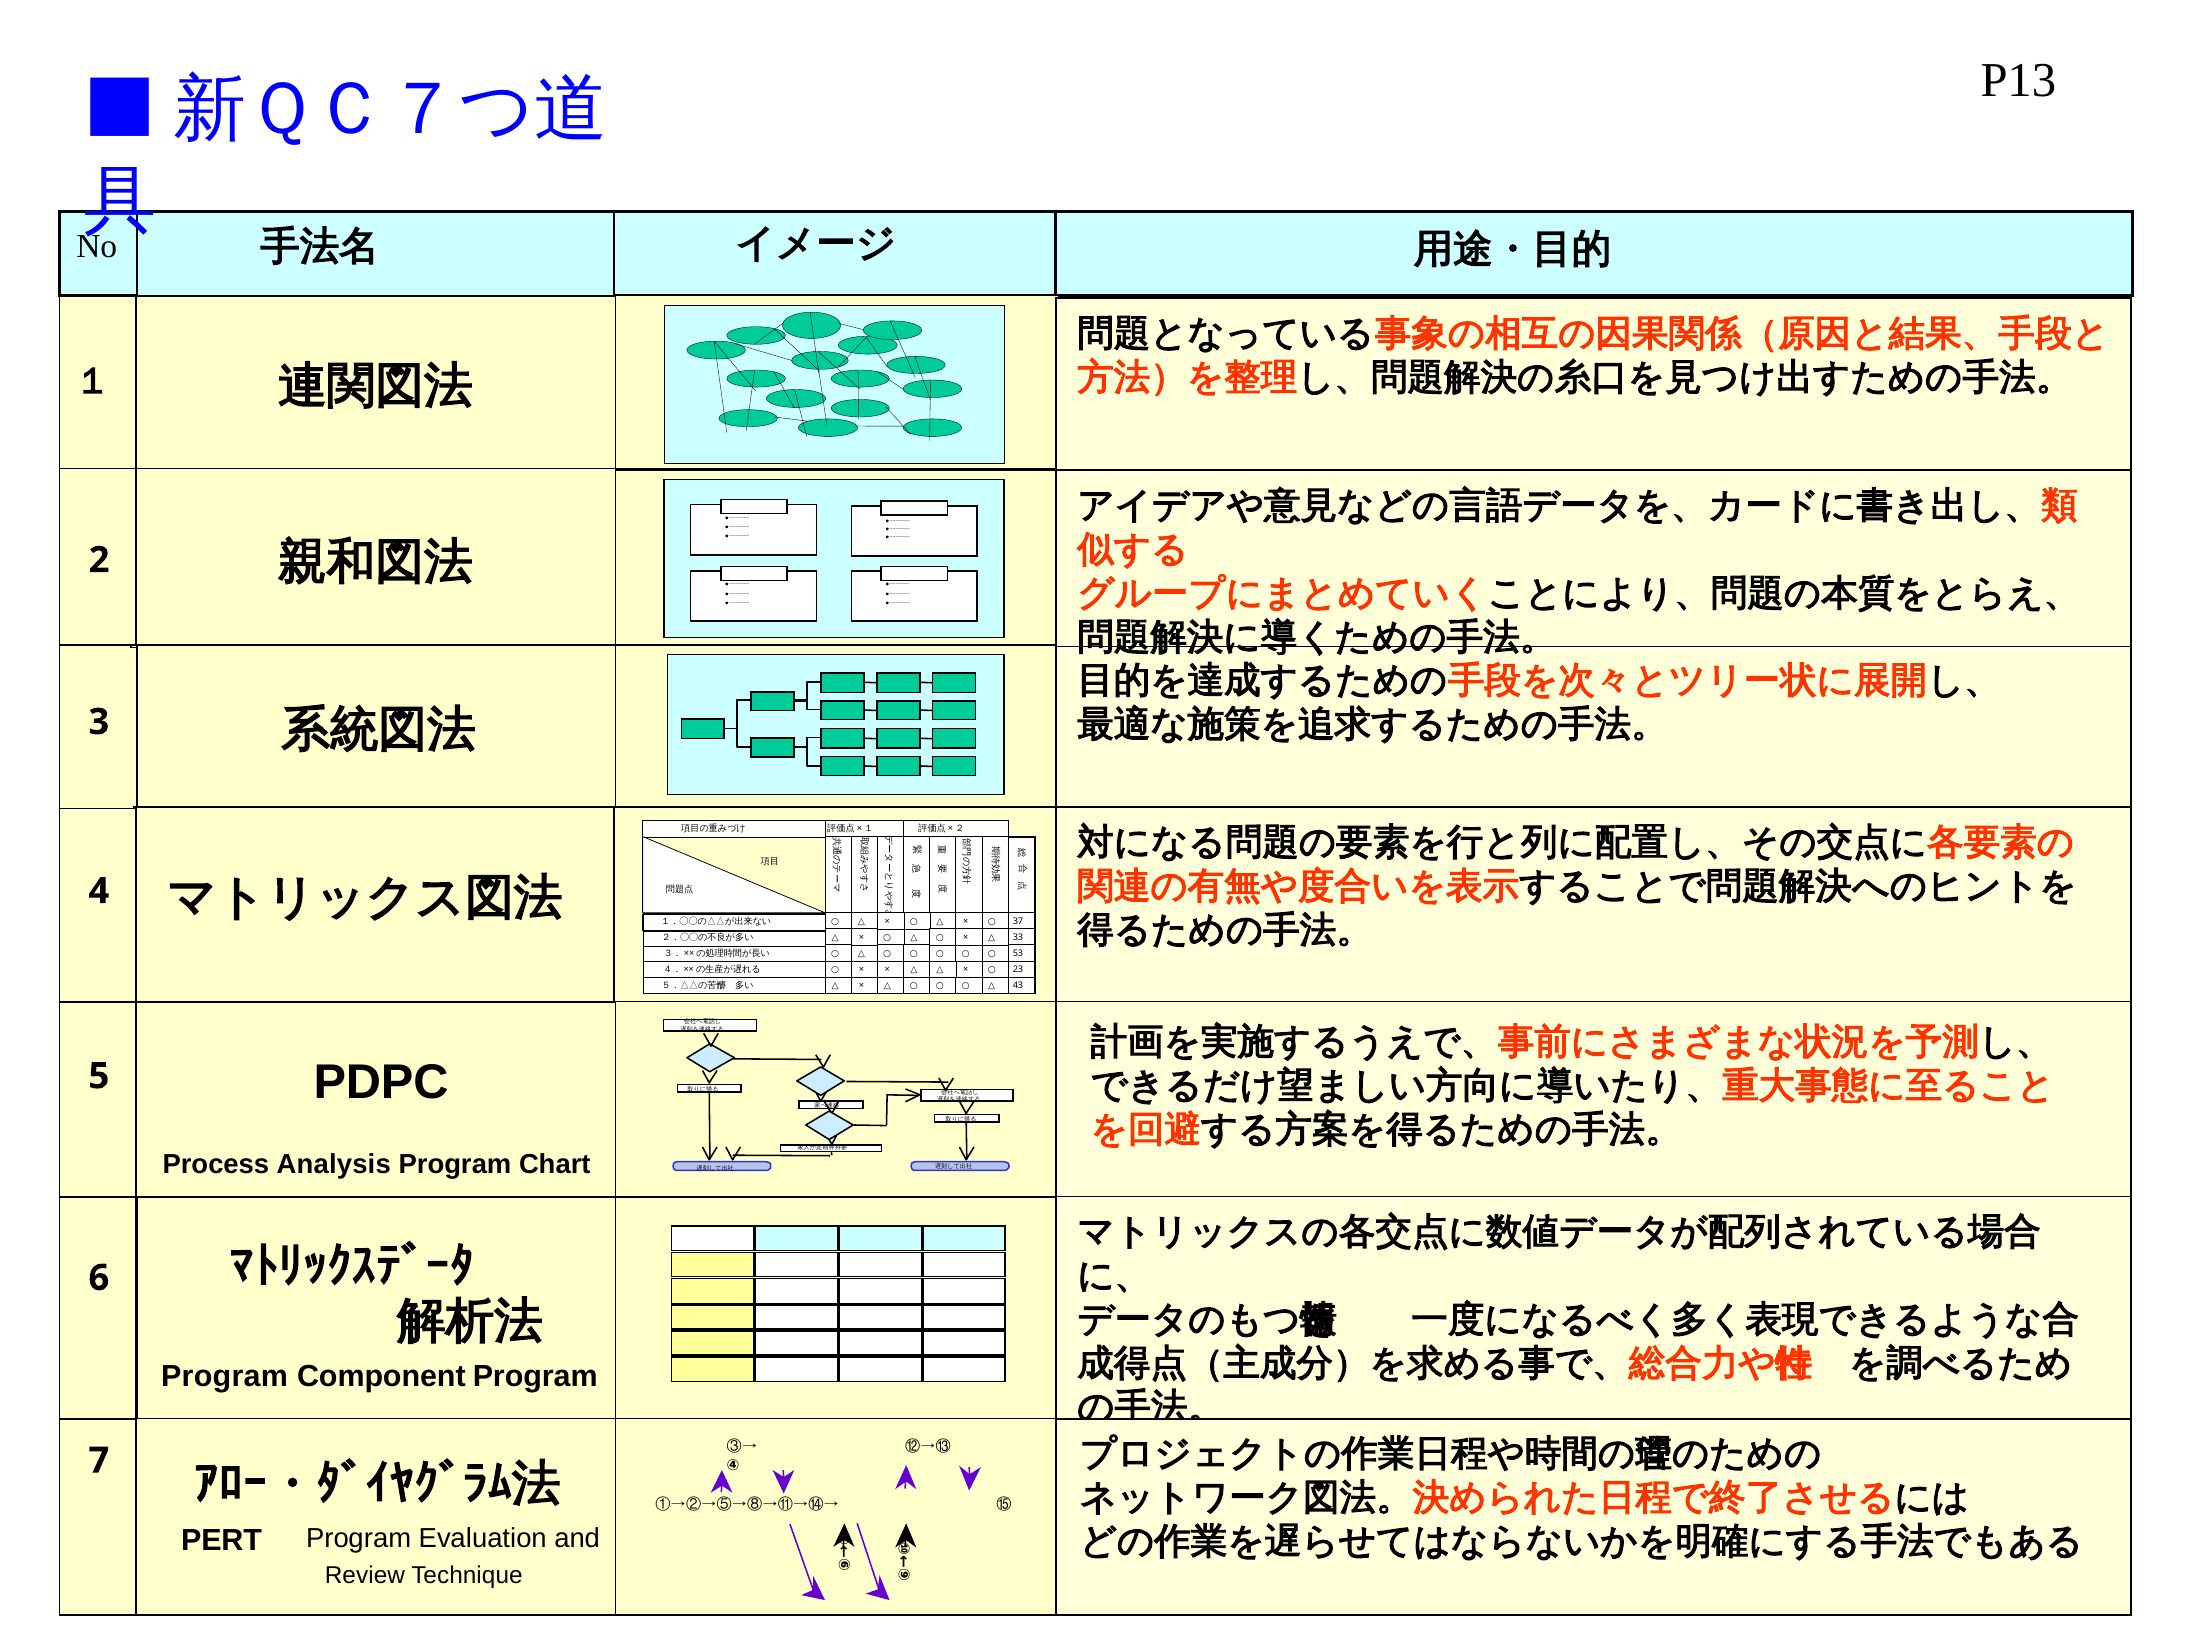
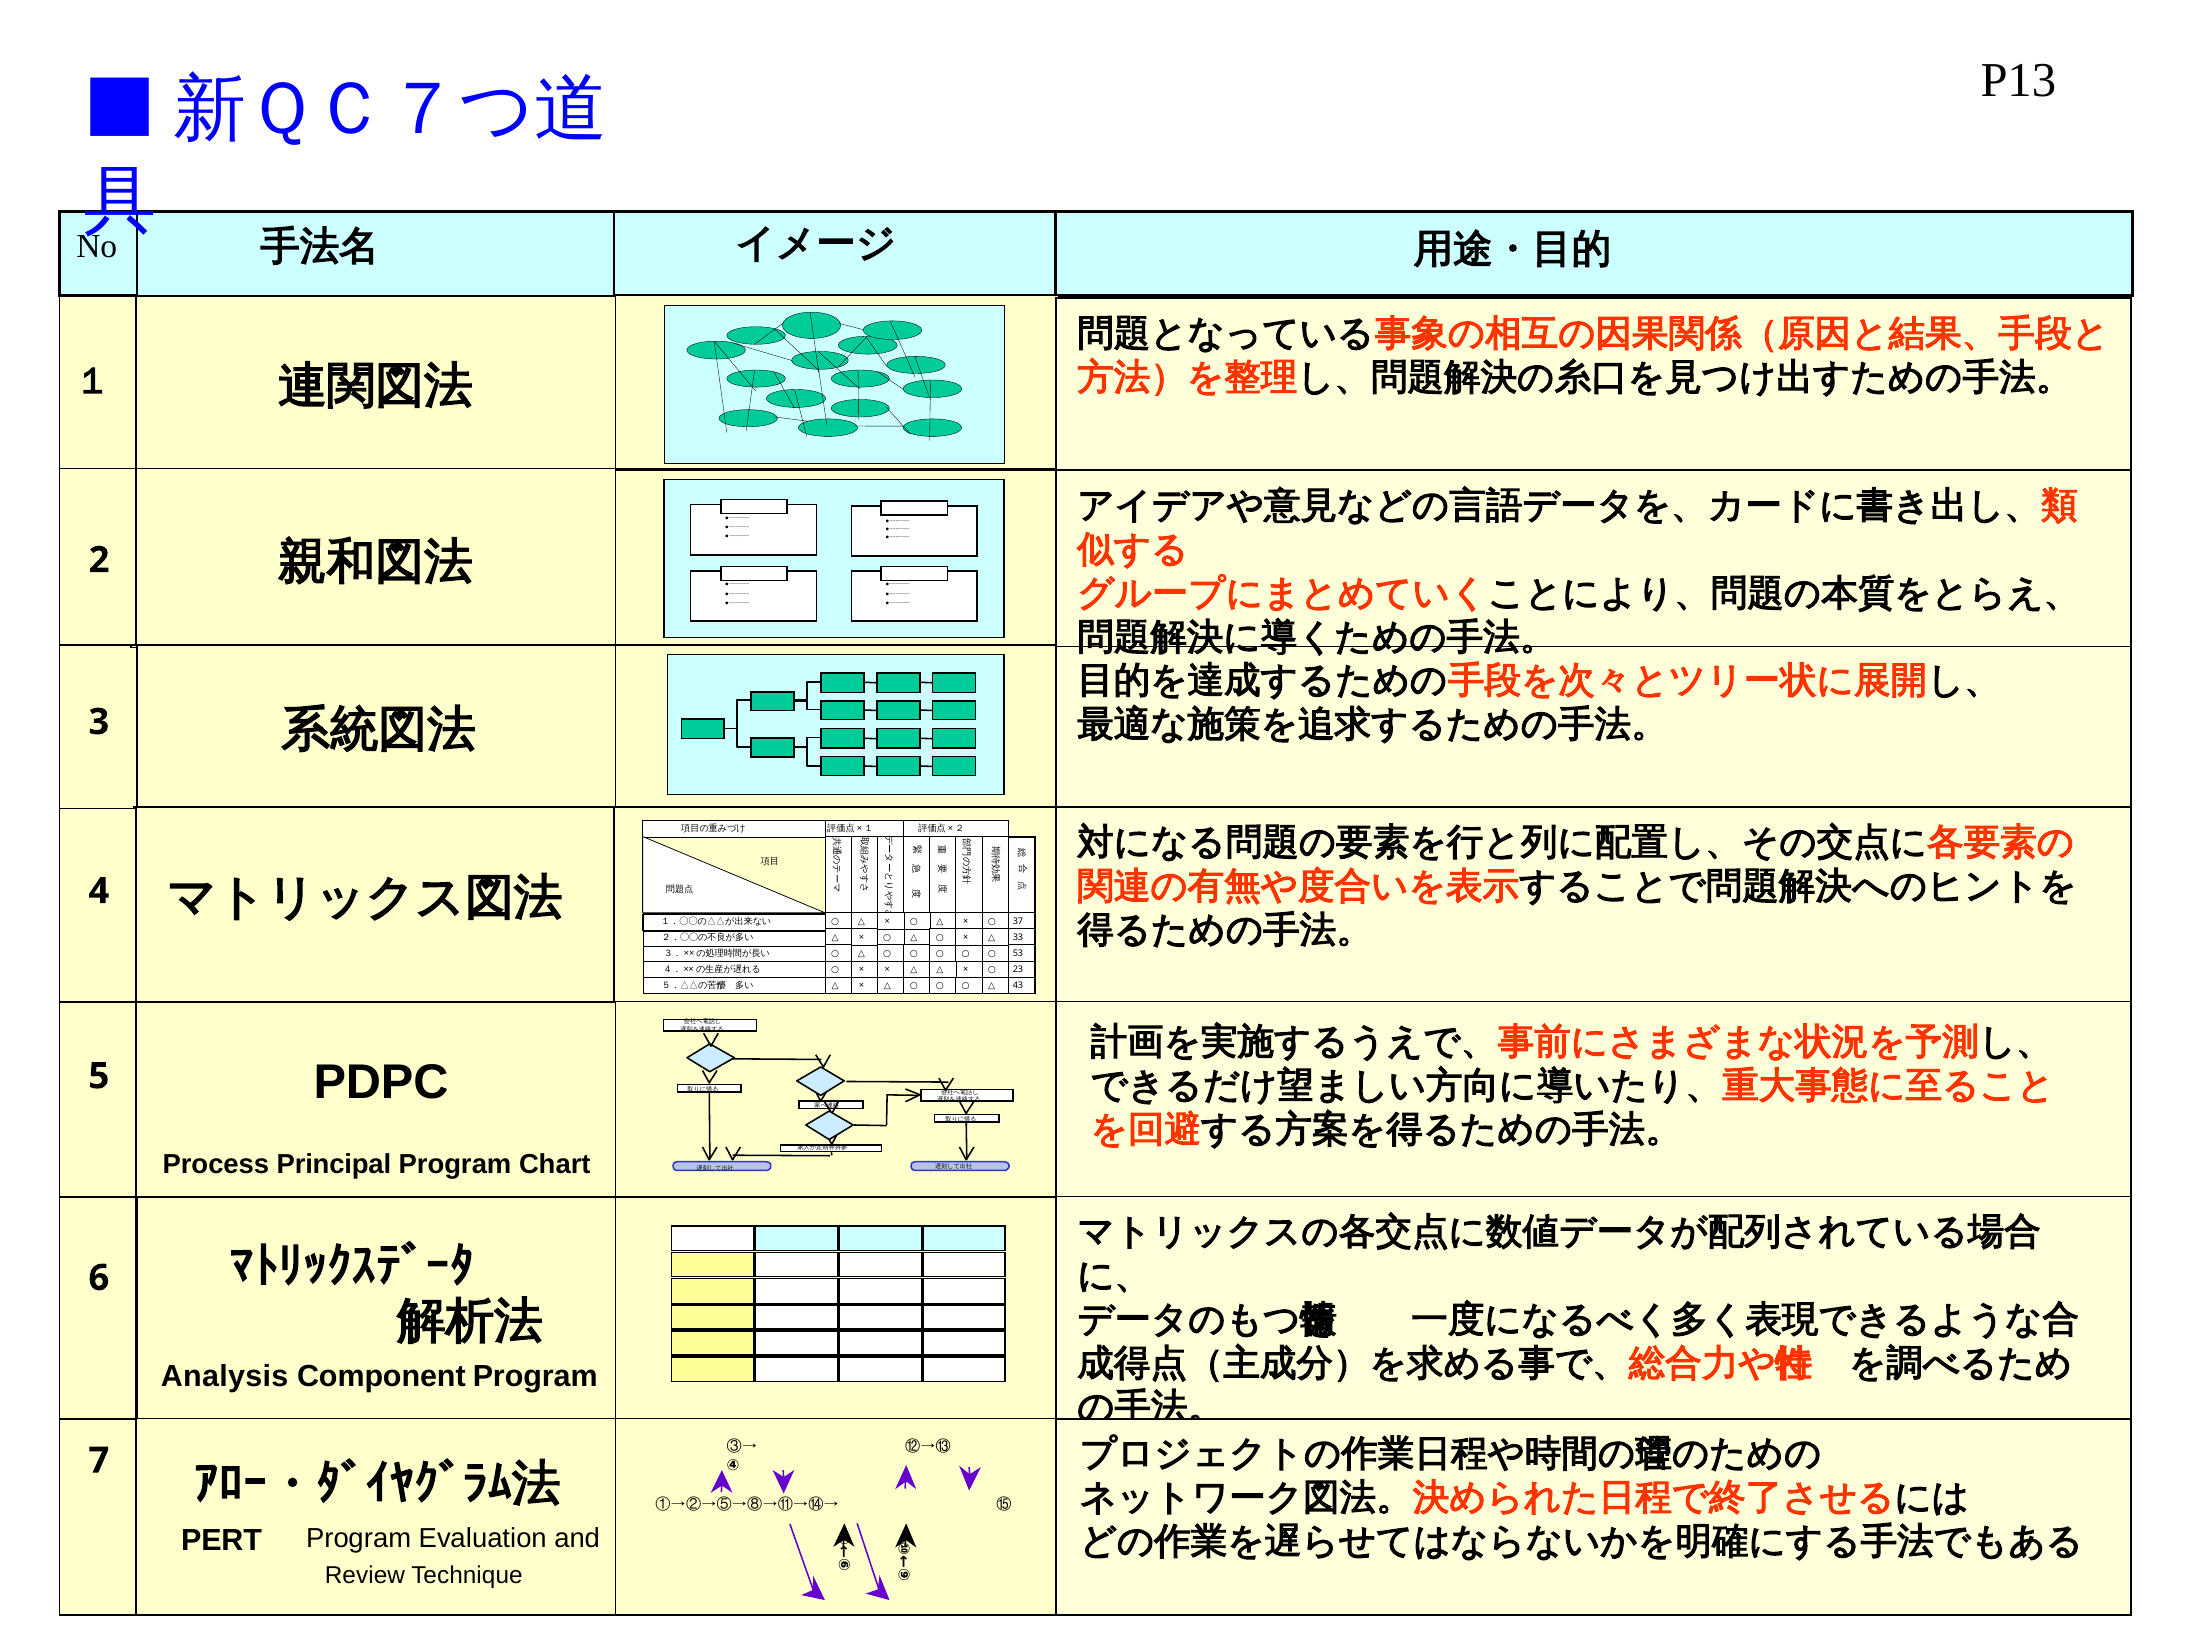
Analysis: Analysis -> Principal
Program at (225, 1376): Program -> Analysis
